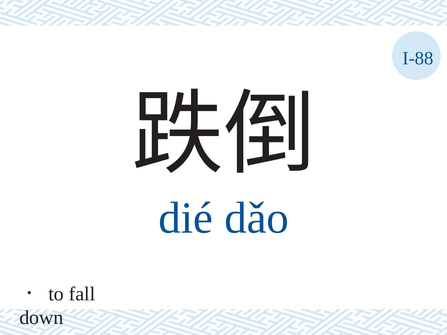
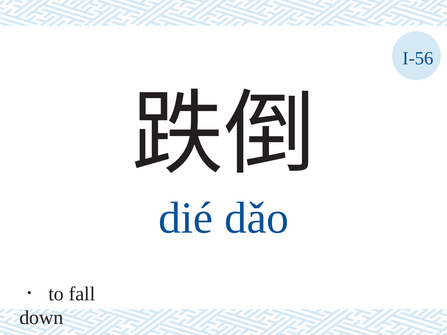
I-88: I-88 -> I-56
